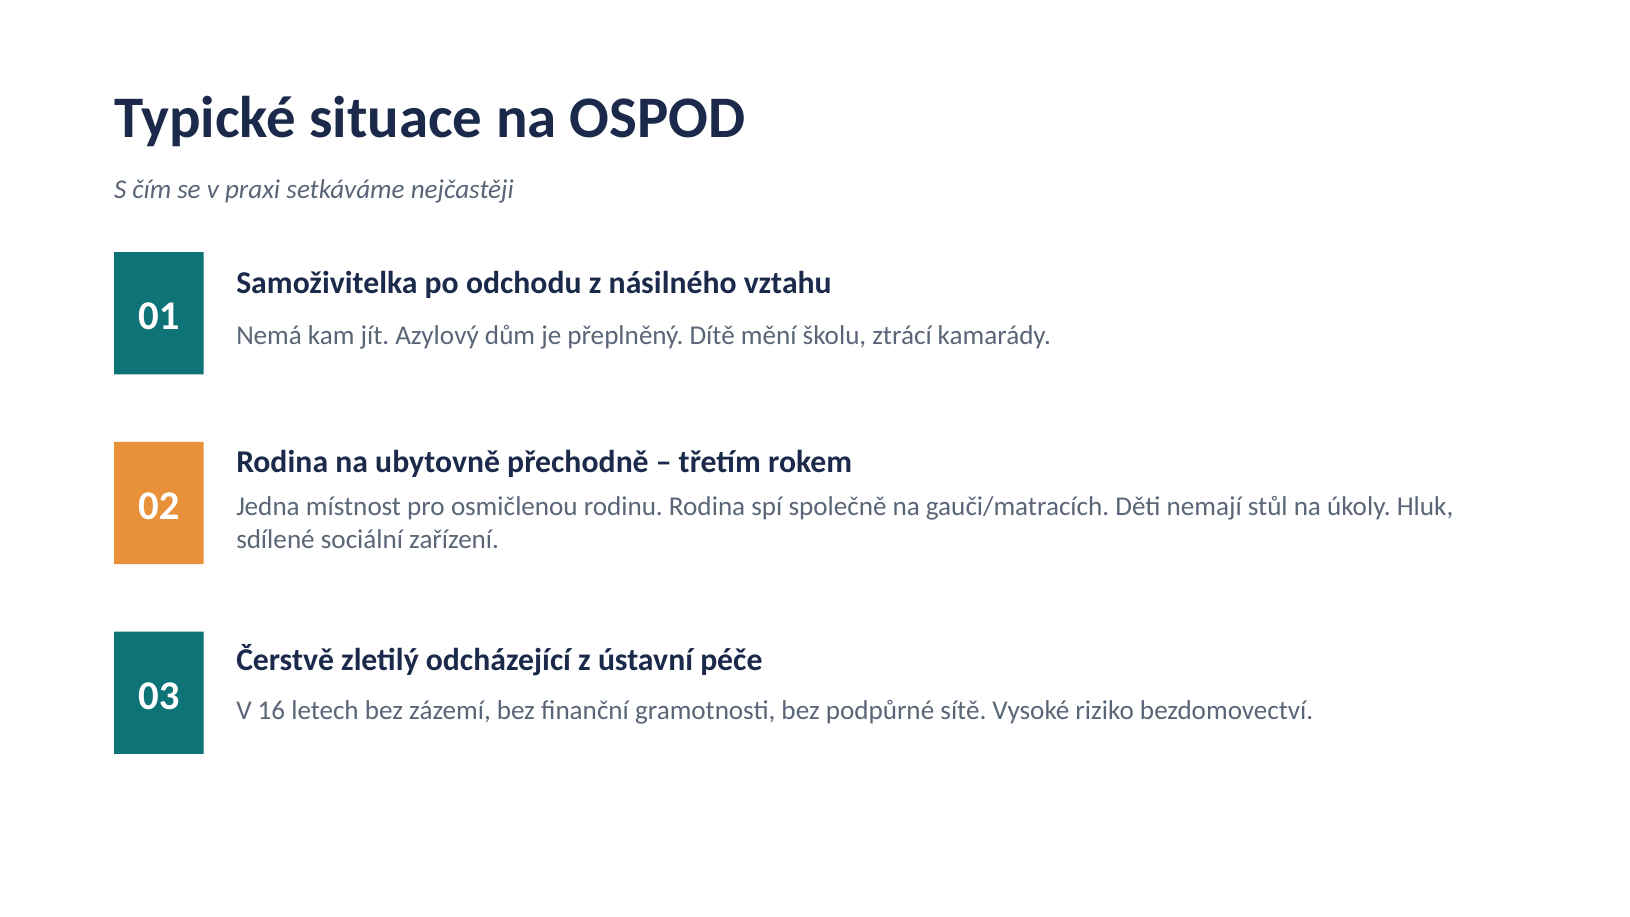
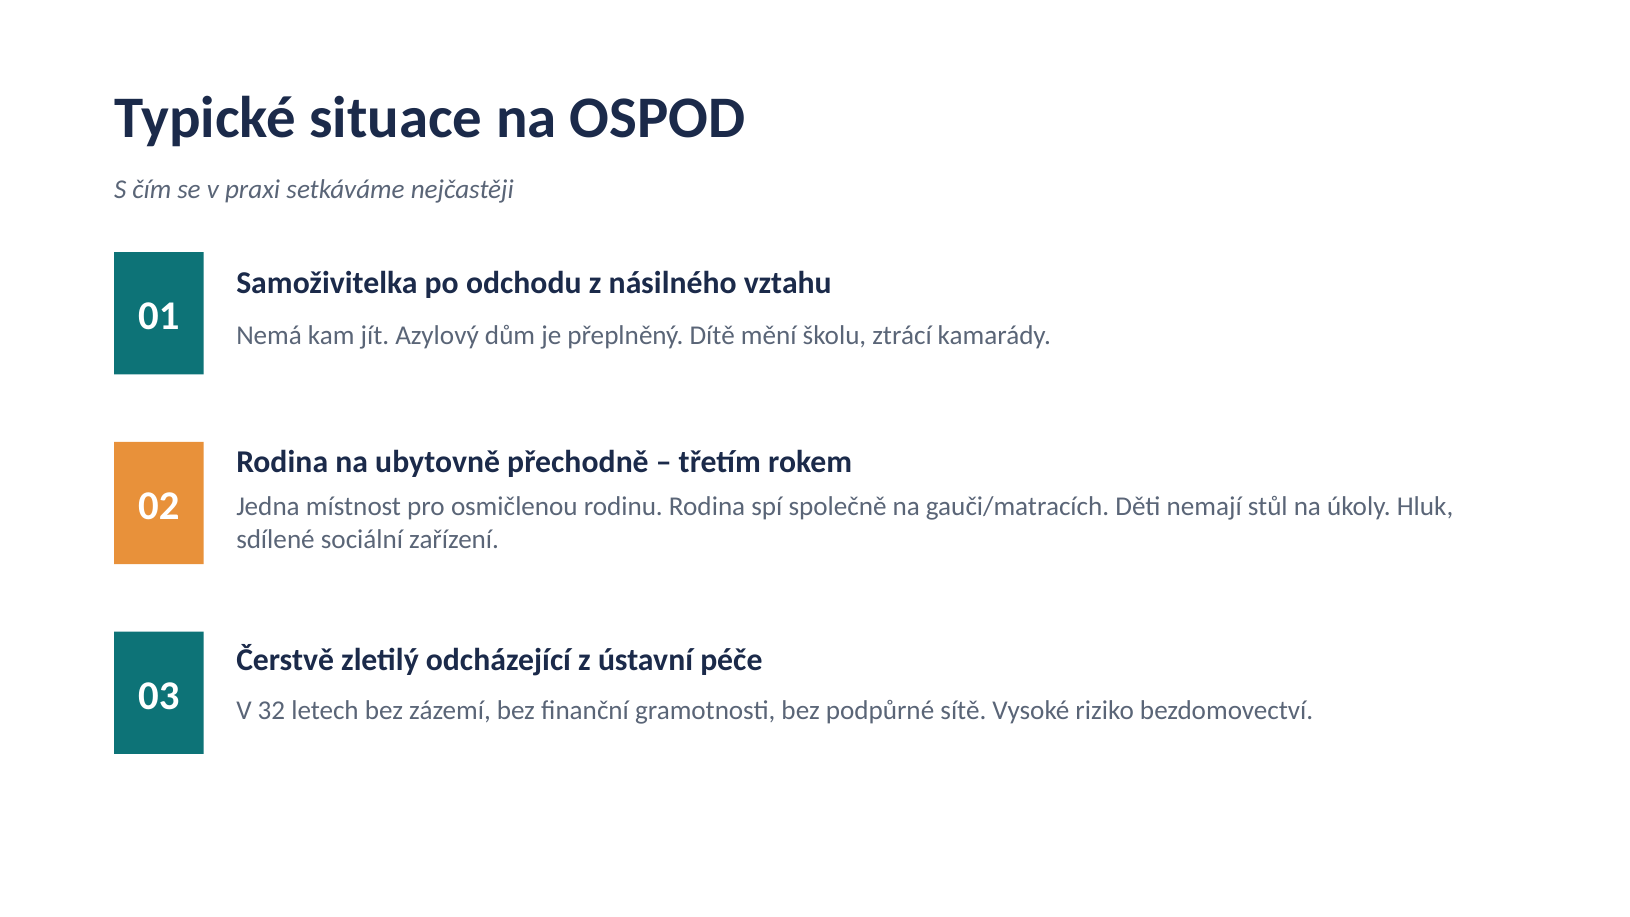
16: 16 -> 32
